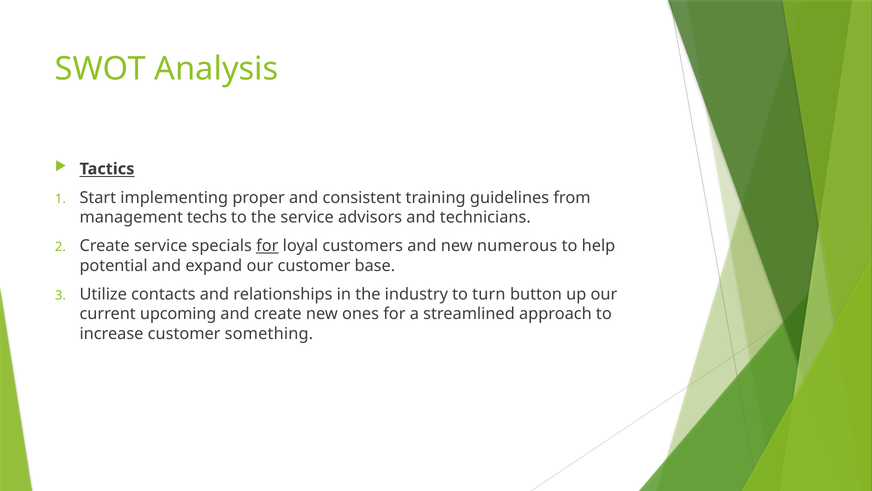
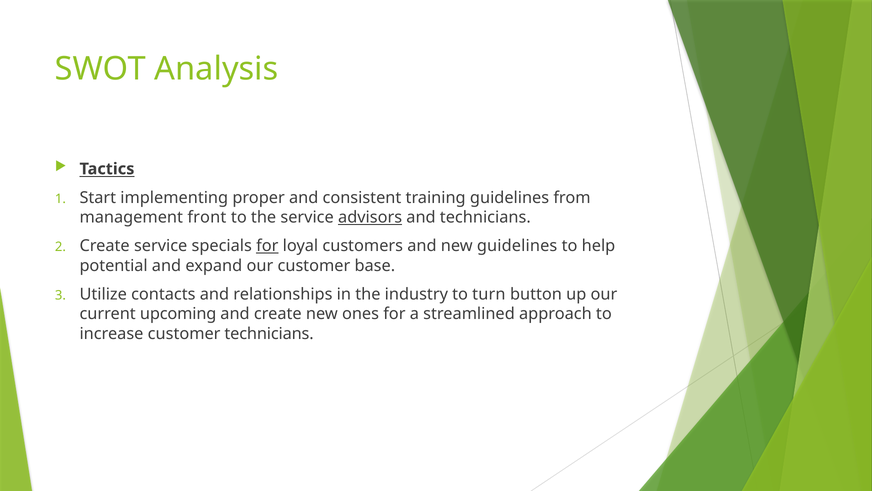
techs: techs -> front
advisors underline: none -> present
new numerous: numerous -> guidelines
customer something: something -> technicians
